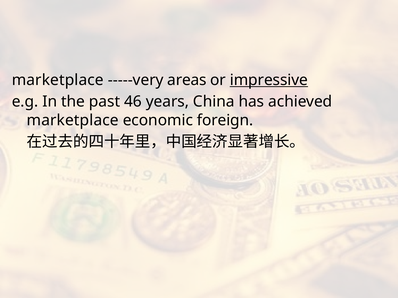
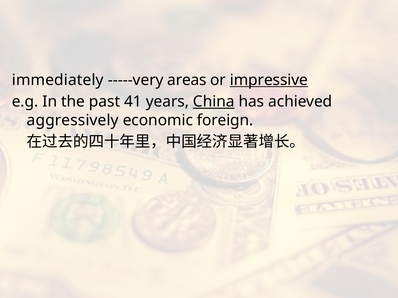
marketplace at (58, 80): marketplace -> immediately
46: 46 -> 41
China underline: none -> present
marketplace at (73, 120): marketplace -> aggressively
